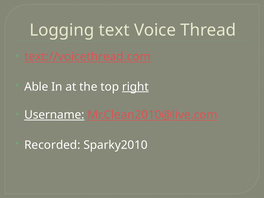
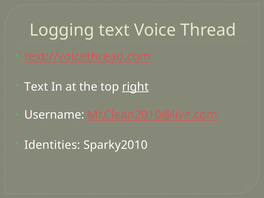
Able at (36, 87): Able -> Text
Username underline: present -> none
Recorded: Recorded -> Identities
